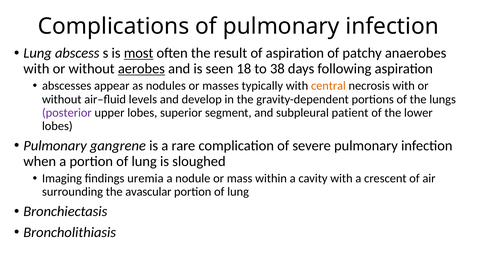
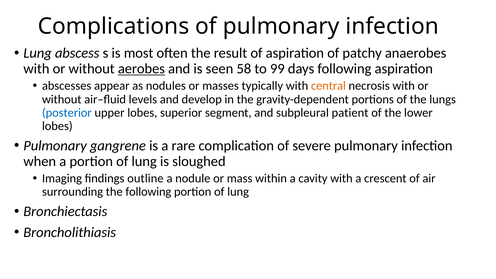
most underline: present -> none
18: 18 -> 58
38: 38 -> 99
posterior colour: purple -> blue
uremia: uremia -> outline
the avascular: avascular -> following
